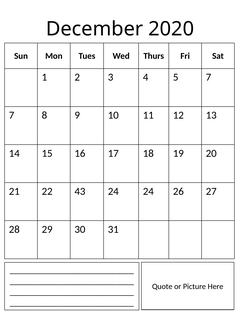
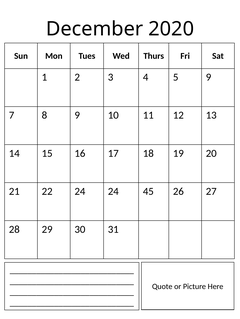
5 7: 7 -> 9
22 43: 43 -> 24
24 24: 24 -> 45
